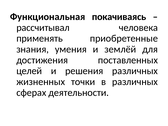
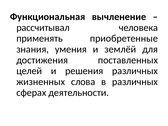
покачиваясь: покачиваясь -> вычленение
точки: точки -> слова
